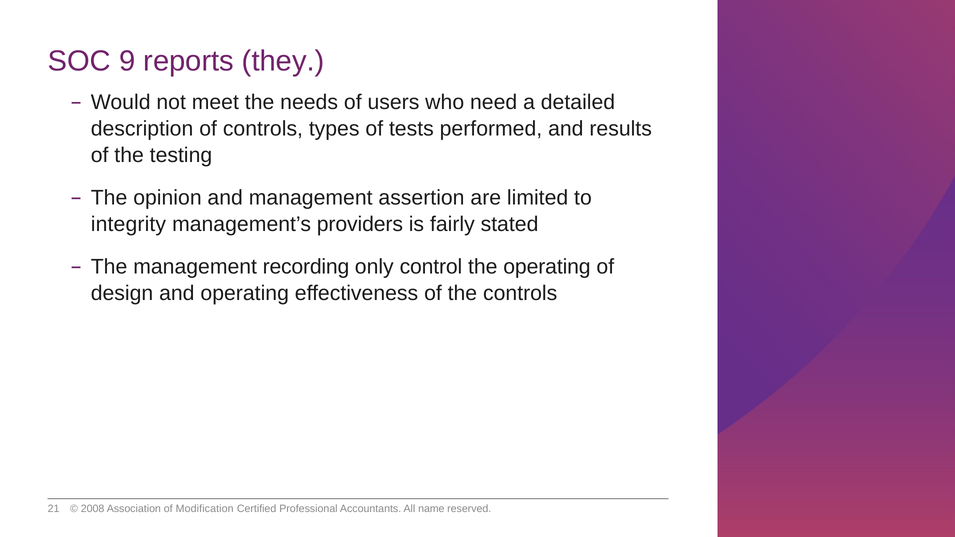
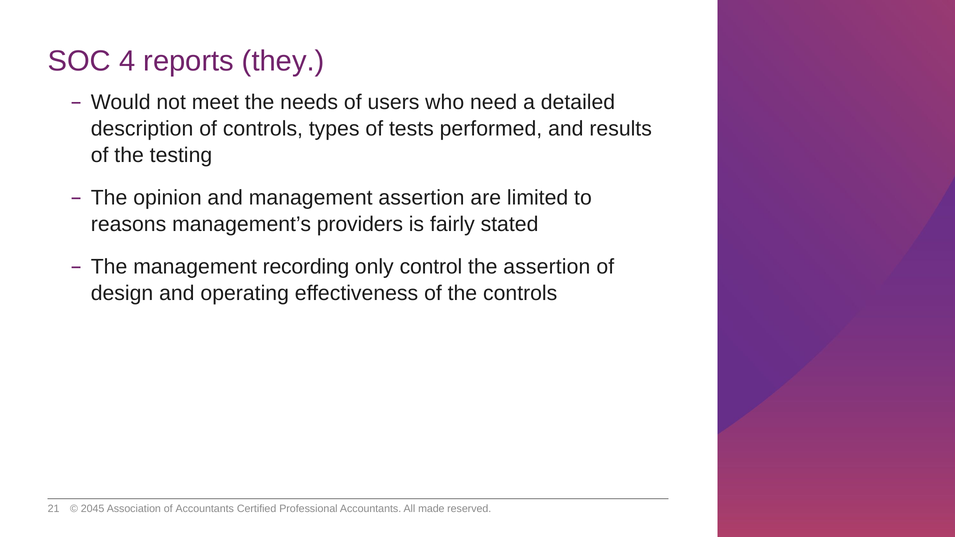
9: 9 -> 4
integrity: integrity -> reasons
the operating: operating -> assertion
2008: 2008 -> 2045
of Modification: Modification -> Accountants
name: name -> made
